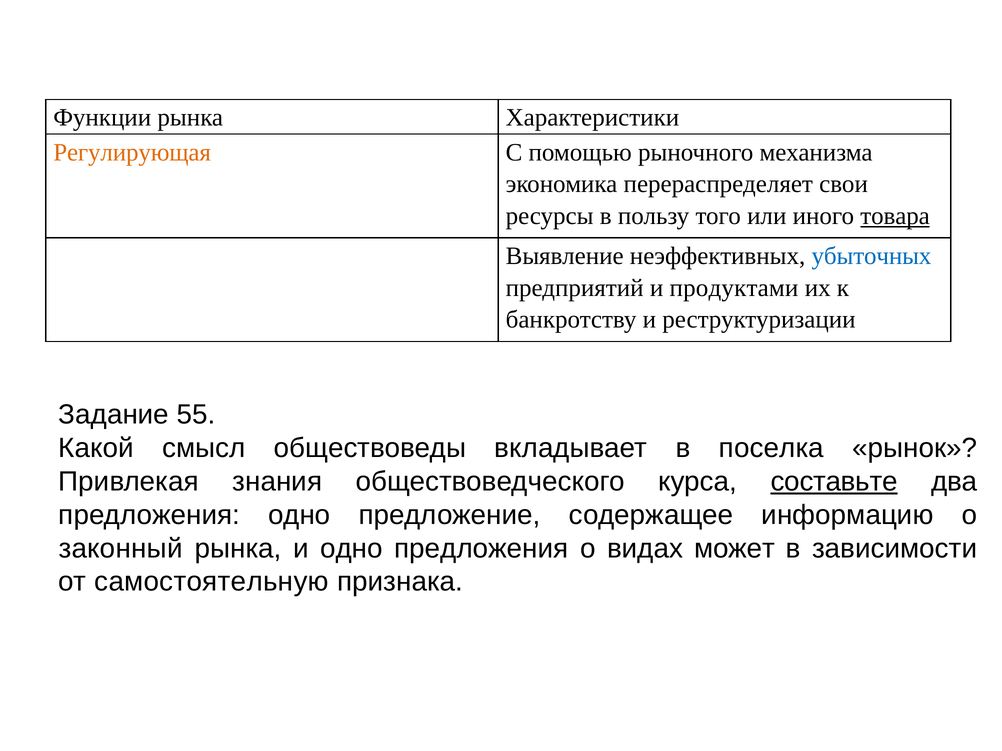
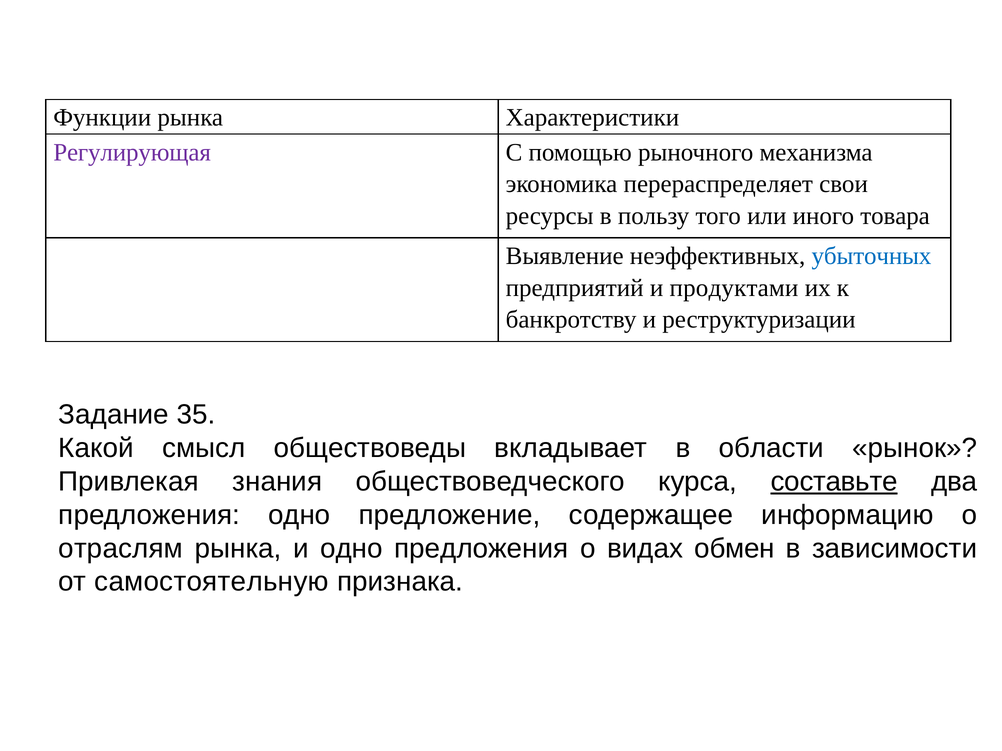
Регулирующая colour: orange -> purple
товара underline: present -> none
55: 55 -> 35
поселка: поселка -> области
законный: законный -> отраслям
может: может -> обмен
